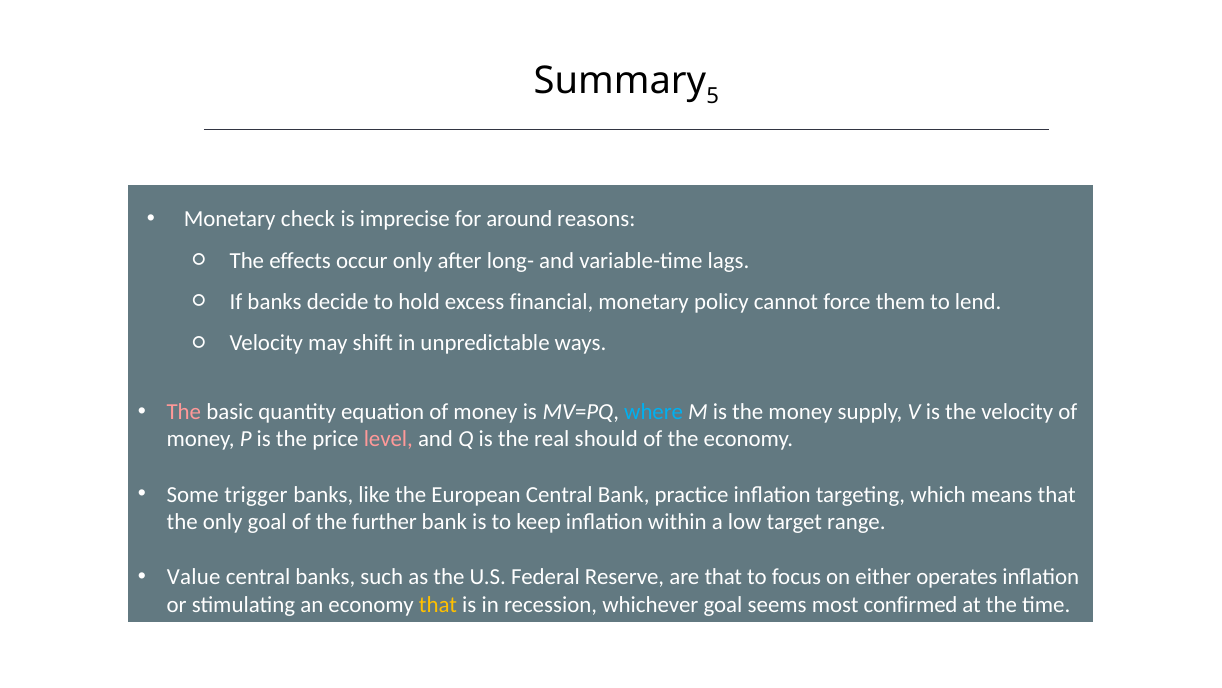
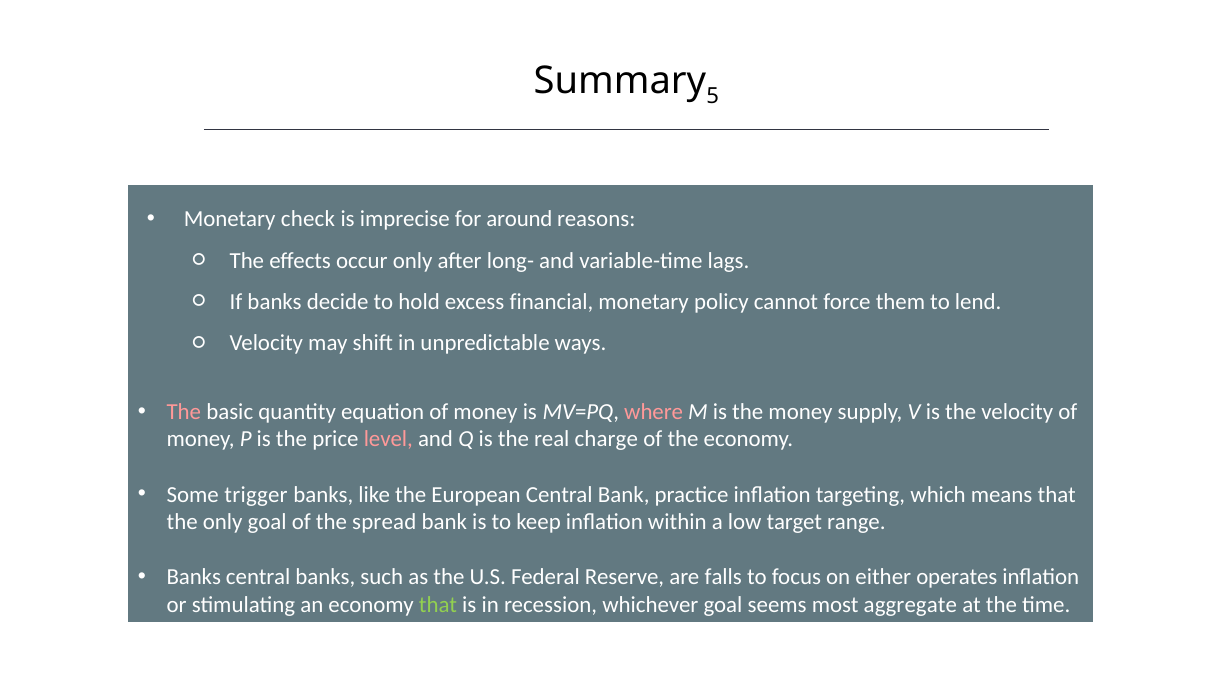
where colour: light blue -> pink
should: should -> charge
further: further -> spread
Value at (194, 576): Value -> Banks
are that: that -> falls
that at (438, 604) colour: yellow -> light green
confirmed: confirmed -> aggregate
